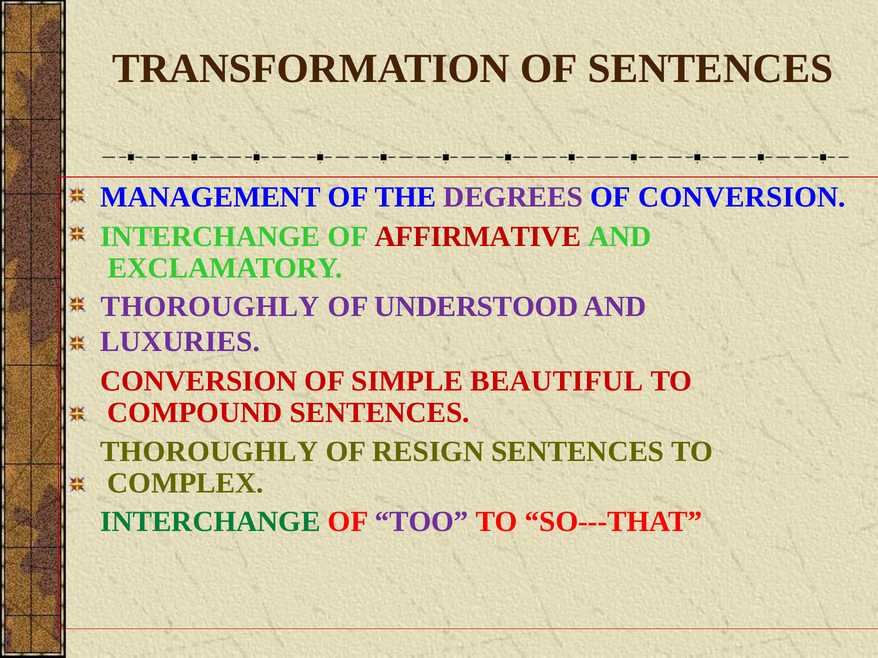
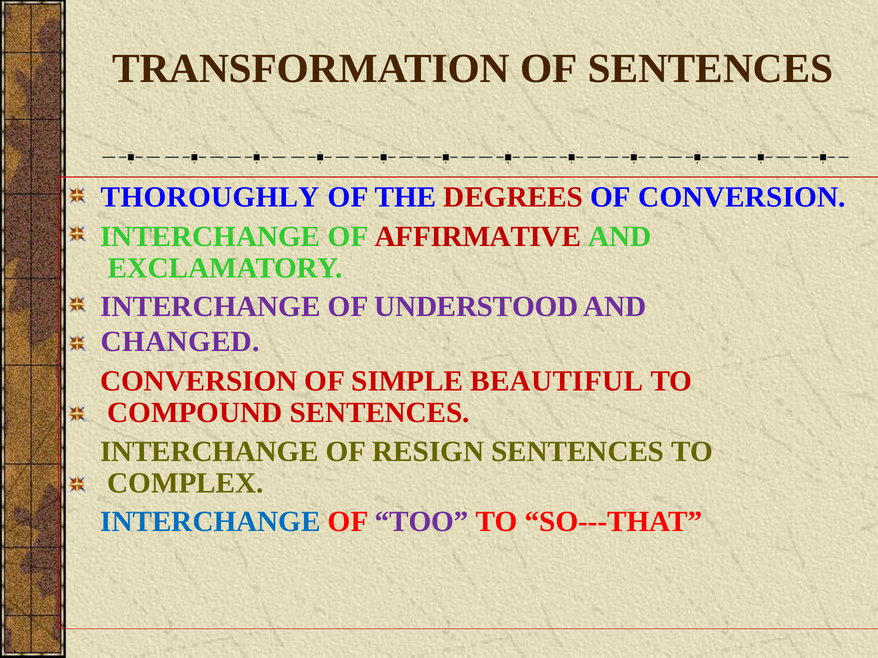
MANAGEMENT: MANAGEMENT -> THOROUGHLY
DEGREES colour: purple -> red
THOROUGHLY at (210, 307): THOROUGHLY -> INTERCHANGE
LUXURIES: LUXURIES -> CHANGED
THOROUGHLY at (209, 452): THOROUGHLY -> INTERCHANGE
INTERCHANGE at (210, 522) colour: green -> blue
